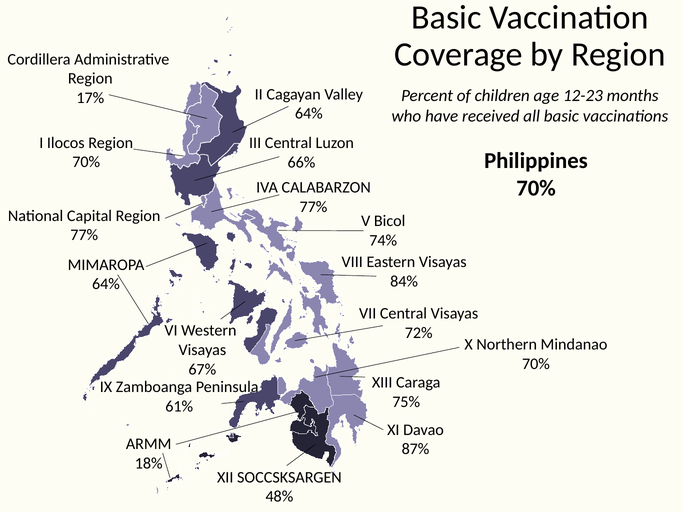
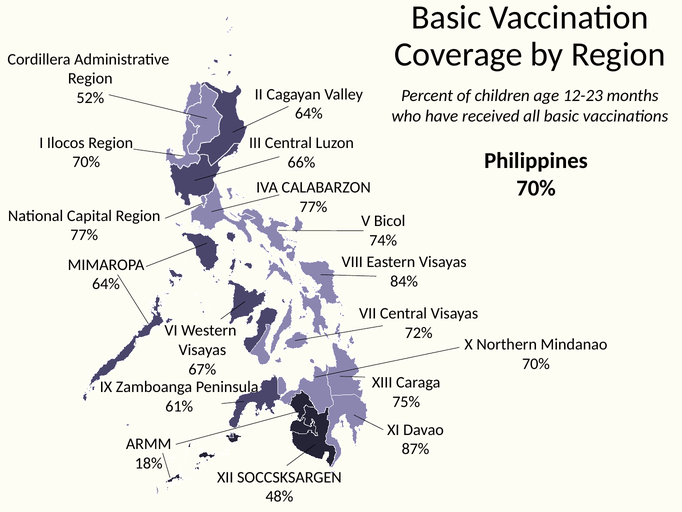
17%: 17% -> 52%
